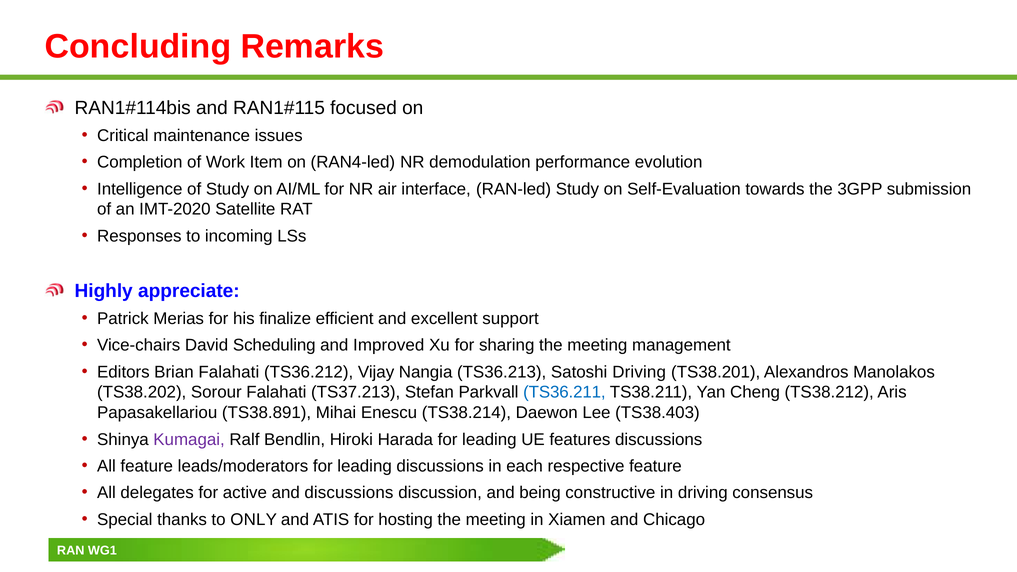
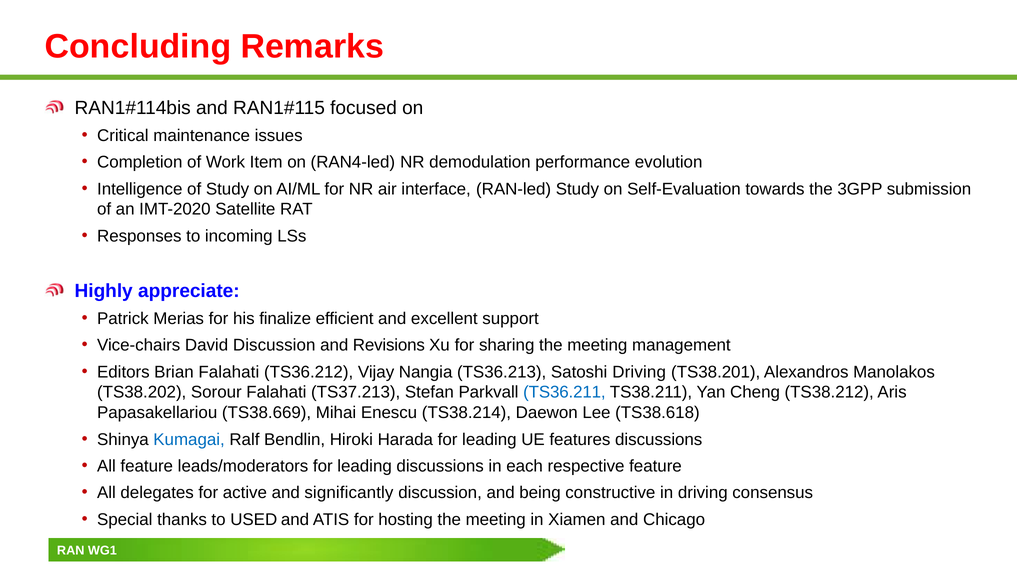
David Scheduling: Scheduling -> Discussion
Improved: Improved -> Revisions
TS38.891: TS38.891 -> TS38.669
TS38.403: TS38.403 -> TS38.618
Kumagai colour: purple -> blue
and discussions: discussions -> significantly
ONLY: ONLY -> USED
